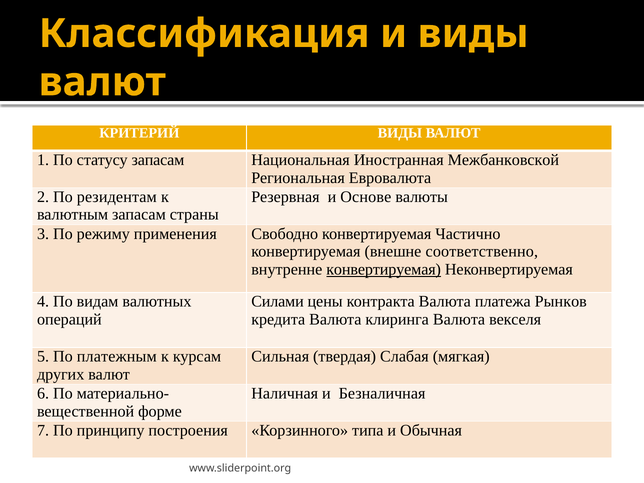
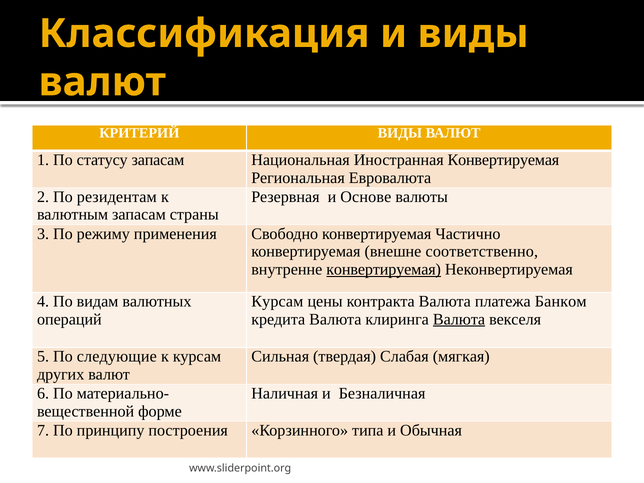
Иностранная Межбанковской: Межбанковской -> Конвертируемая
Силами at (278, 301): Силами -> Курсам
Рынков: Рынков -> Банком
Валюта at (459, 319) underline: none -> present
платежным: платежным -> следующие
